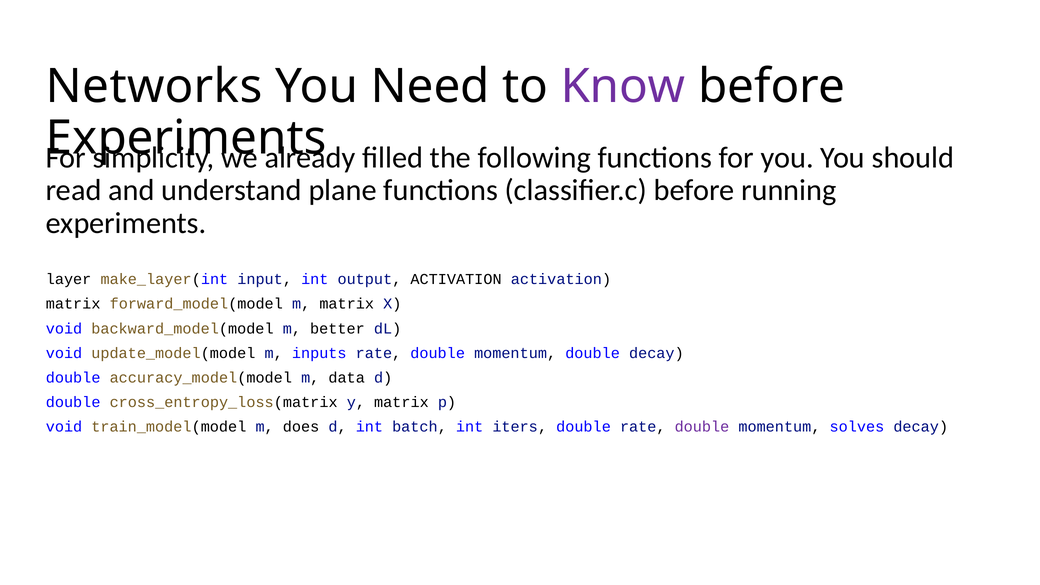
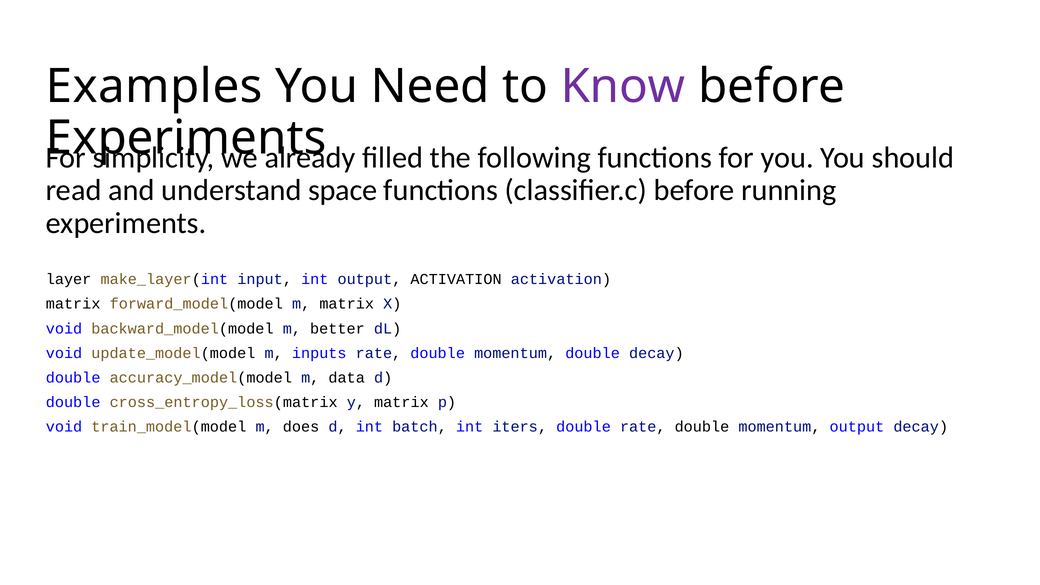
Networks: Networks -> Examples
plane: plane -> space
double at (702, 427) colour: purple -> black
momentum solves: solves -> output
